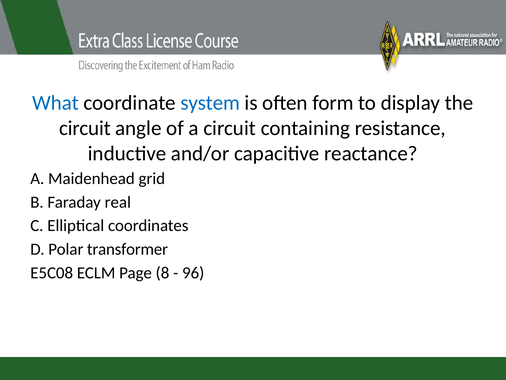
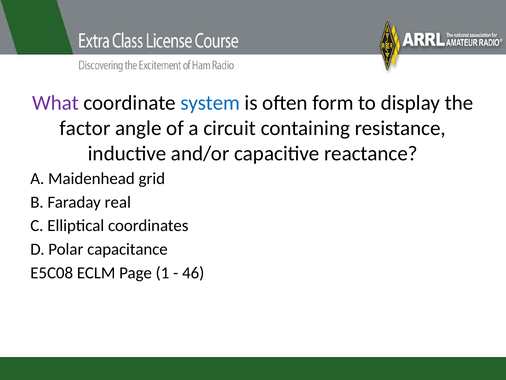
What colour: blue -> purple
circuit at (85, 128): circuit -> factor
transformer: transformer -> capacitance
8: 8 -> 1
96: 96 -> 46
